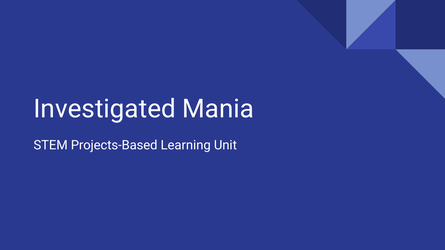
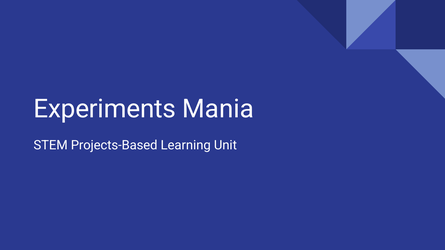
Investigated: Investigated -> Experiments
